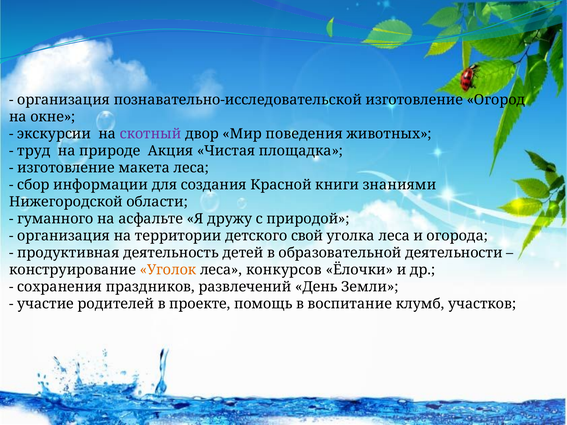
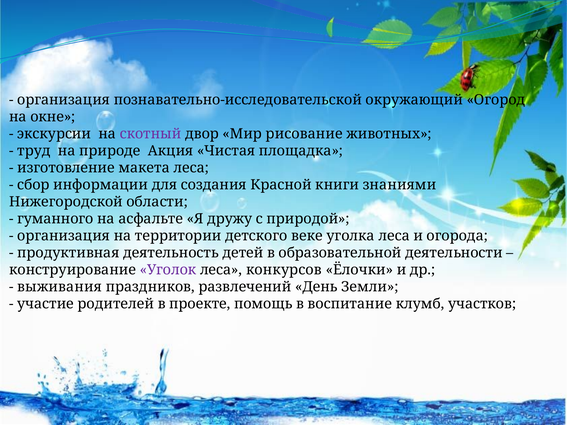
познавательно-исследовательской изготовление: изготовление -> окружающий
поведения: поведения -> рисование
свой: свой -> веке
Уголок colour: orange -> purple
сохранения: сохранения -> выживания
